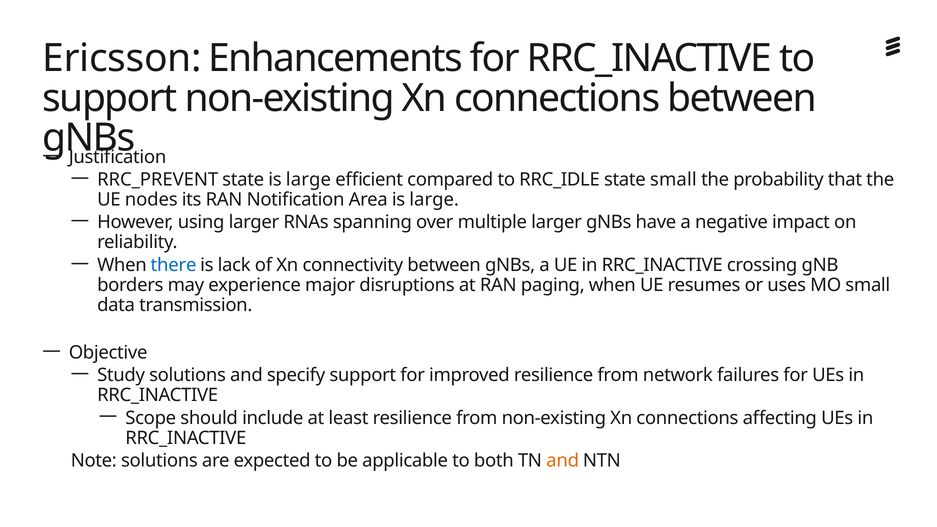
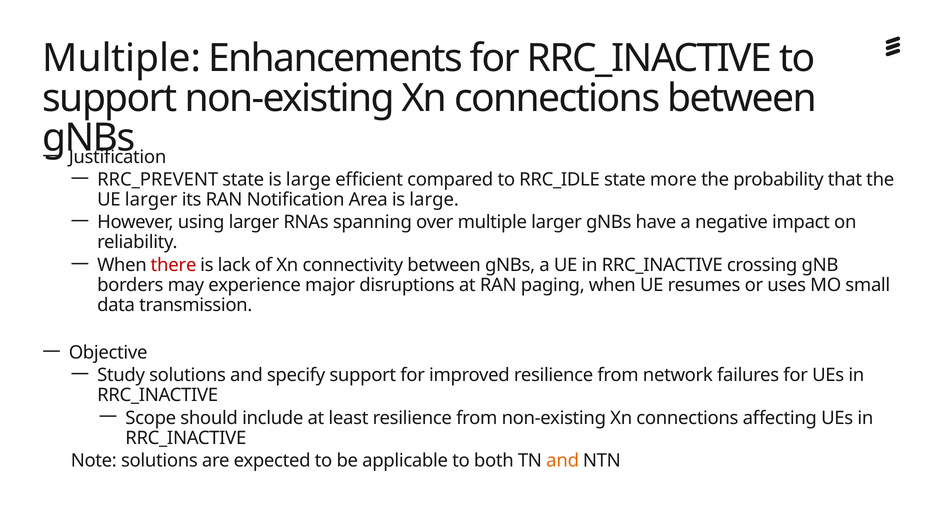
Ericsson at (122, 58): Ericsson -> Multiple
state small: small -> more
UE nodes: nodes -> larger
there colour: blue -> red
